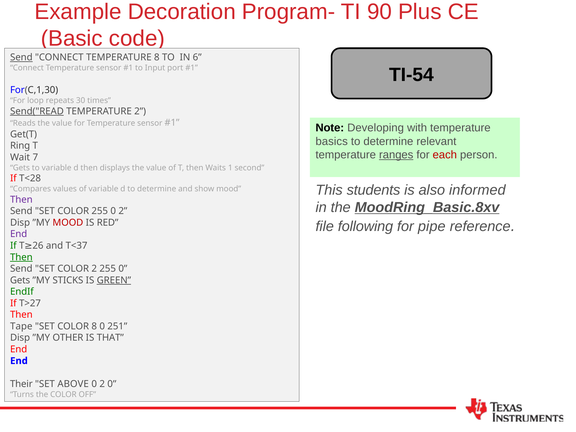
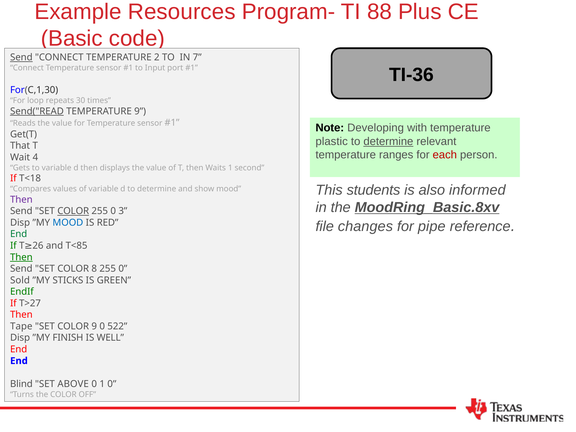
Decoration: Decoration -> Resources
90: 90 -> 88
TEMPERATURE 8: 8 -> 2
6: 6 -> 7
TI-54: TI-54 -> TI-36
TEMPERATURE 2: 2 -> 9
basics: basics -> plastic
determine at (388, 141) underline: none -> present
Ring: Ring -> That
ranges underline: present -> none
7: 7 -> 4
T<28: T<28 -> T<18
COLOR at (73, 211) underline: none -> present
255 0 2: 2 -> 3
following: following -> changes
MOOD at (68, 223) colour: red -> blue
End at (19, 234) colour: purple -> green
T<37: T<37 -> T<85
COLOR 2: 2 -> 8
Gets at (20, 280): Gets -> Sold
GREEN underline: present -> none
COLOR 8: 8 -> 9
251: 251 -> 522
OTHER: OTHER -> FINISH
THAT: THAT -> WELL
Their: Their -> Blind
2 at (102, 384): 2 -> 1
